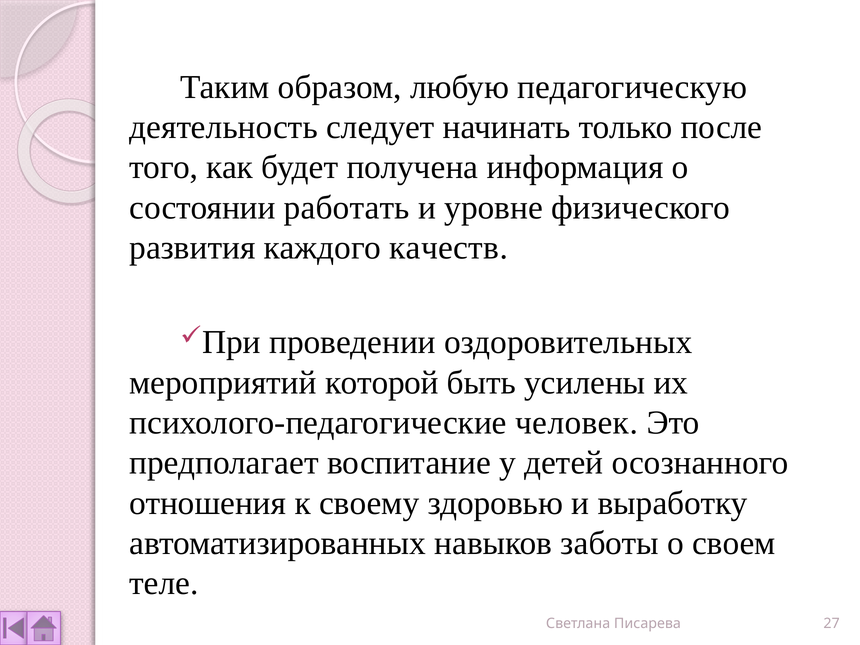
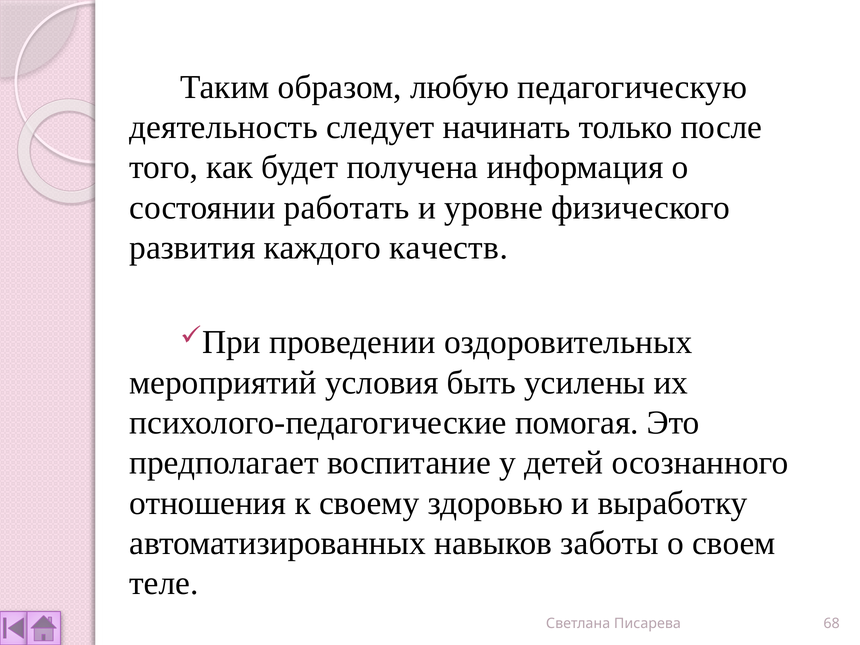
которой: которой -> условия
человек: человек -> помогая
27: 27 -> 68
